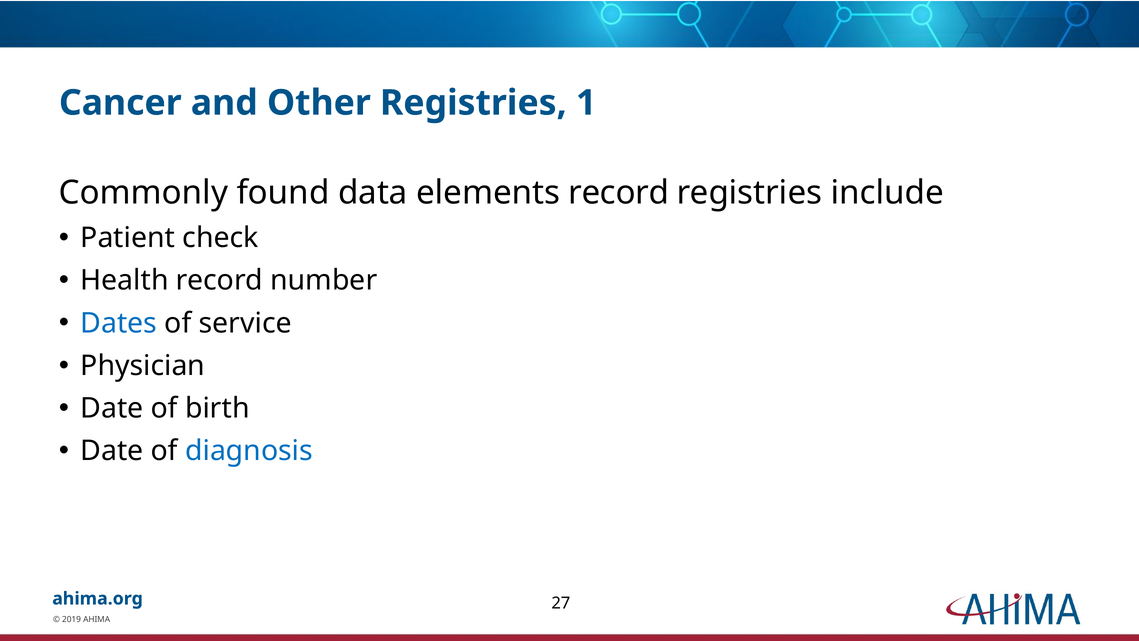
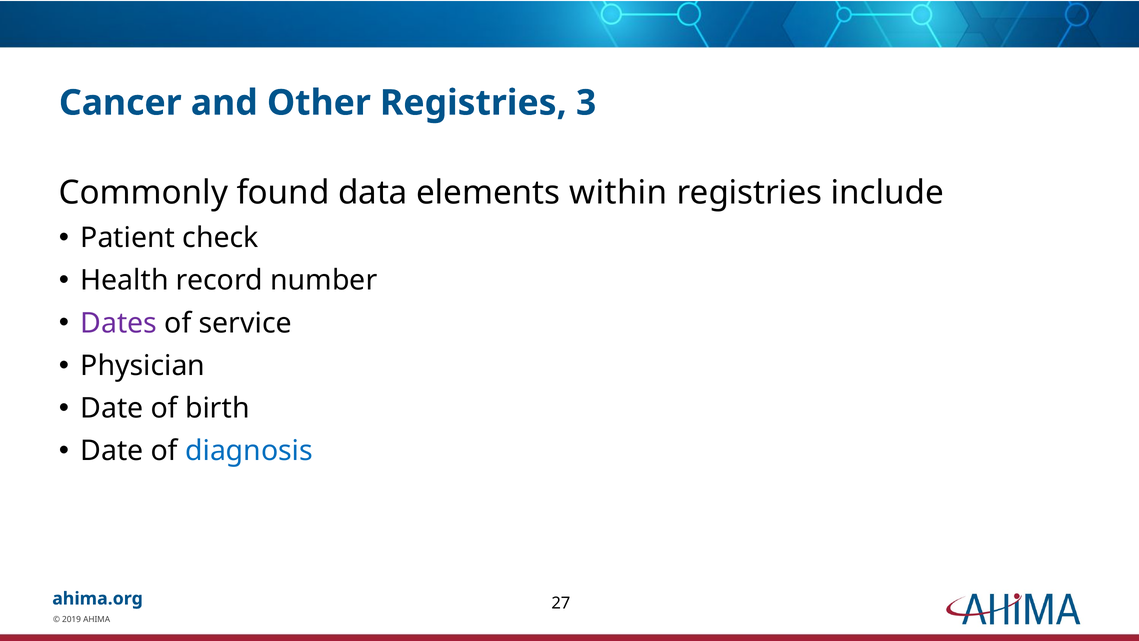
1: 1 -> 3
elements record: record -> within
Dates colour: blue -> purple
